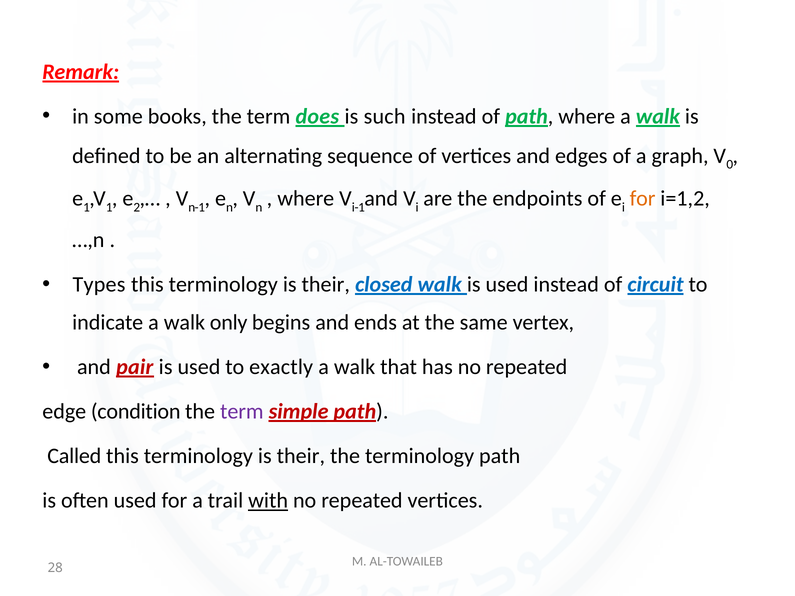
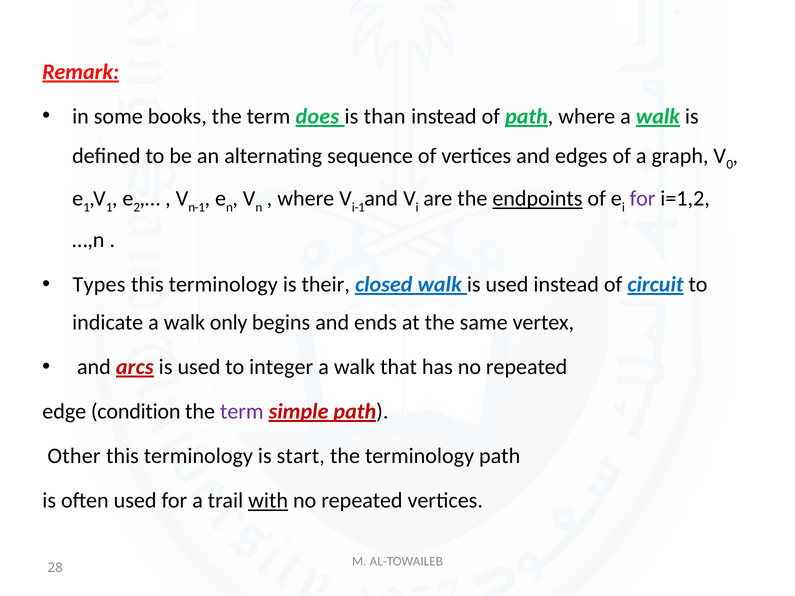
such: such -> than
endpoints underline: none -> present
for at (643, 199) colour: orange -> purple
pair: pair -> arcs
exactly: exactly -> integer
Called: Called -> Other
their at (301, 456): their -> start
